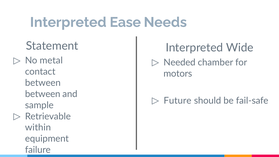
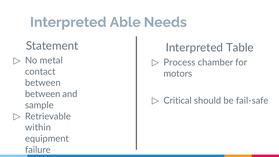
Ease: Ease -> Able
Wide: Wide -> Table
Needed: Needed -> Process
Future: Future -> Critical
